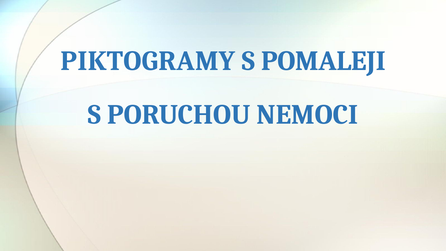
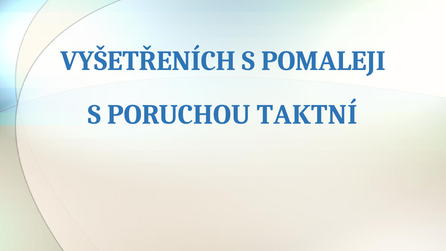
PIKTOGRAMY: PIKTOGRAMY -> VYŠETŘENÍCH
NEMOCI: NEMOCI -> TAKTNÍ
